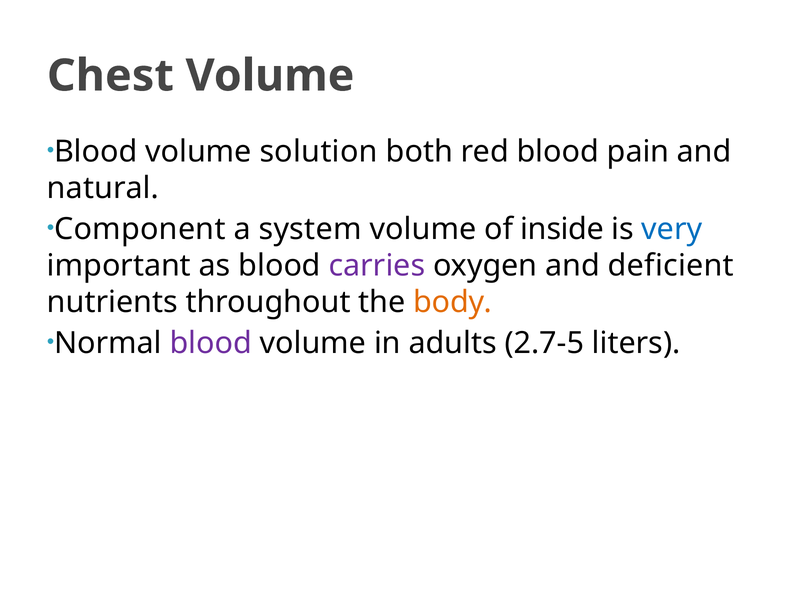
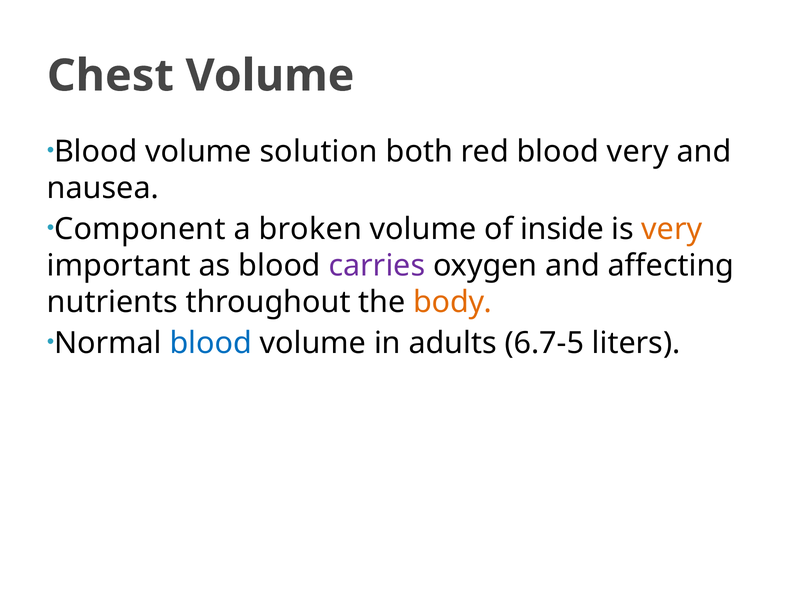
blood pain: pain -> very
natural: natural -> nausea
system: system -> broken
very at (672, 229) colour: blue -> orange
deficient: deficient -> affecting
blood at (211, 343) colour: purple -> blue
2.7-5: 2.7-5 -> 6.7-5
